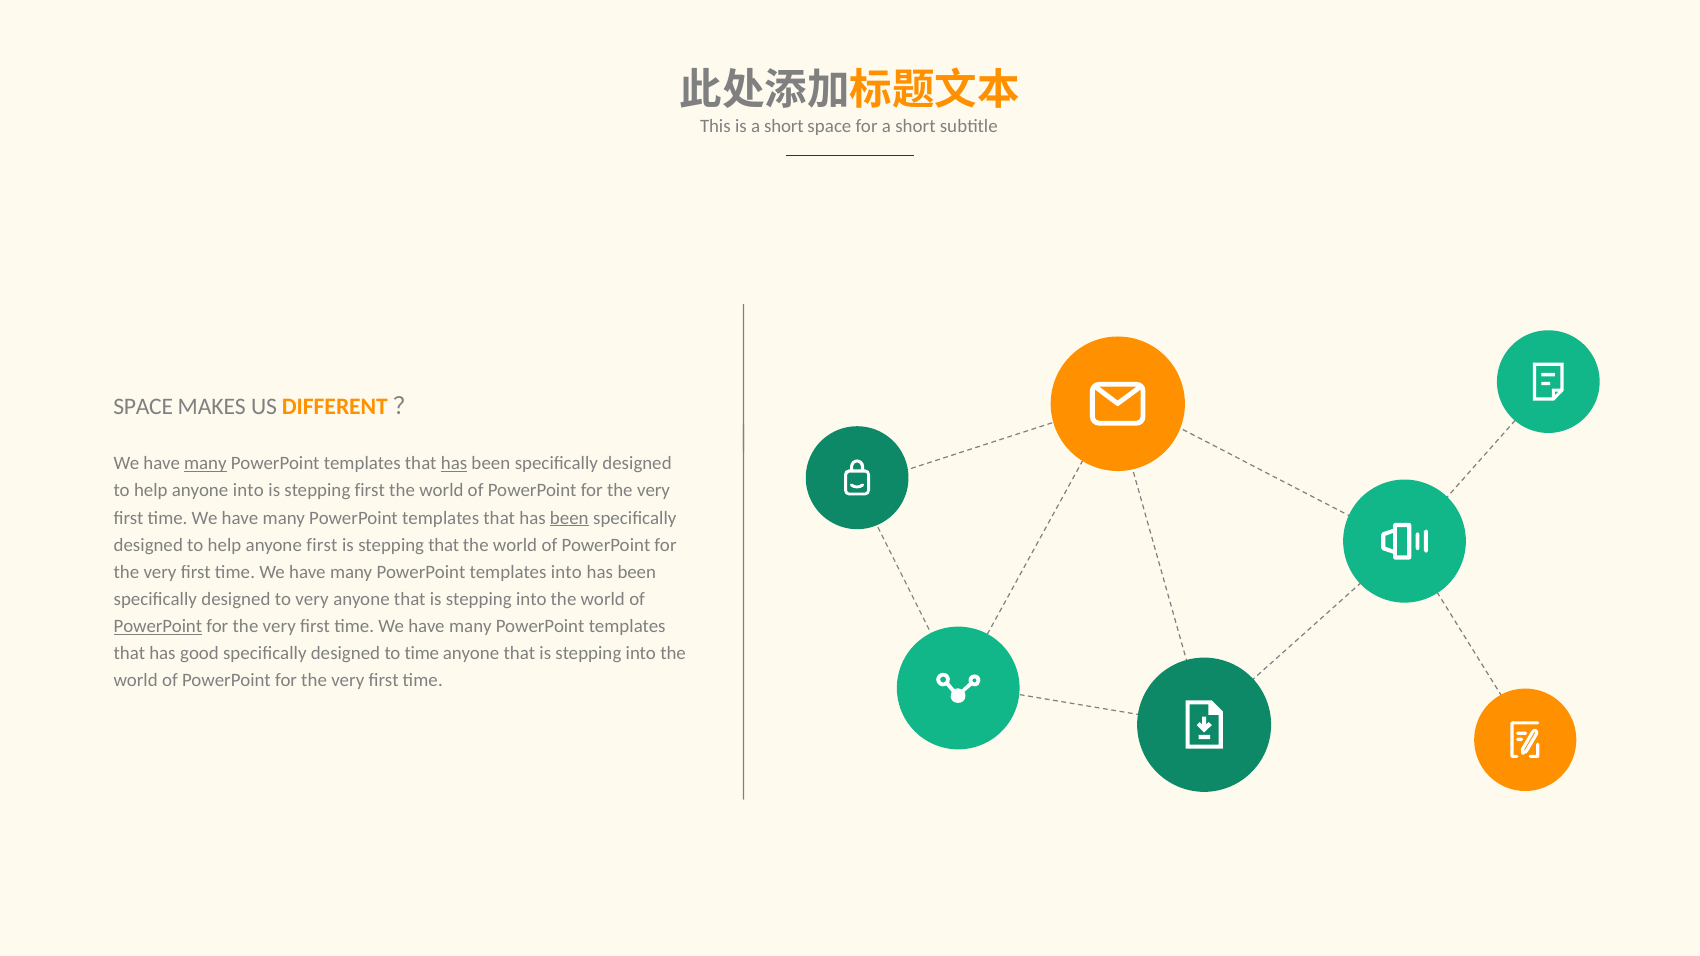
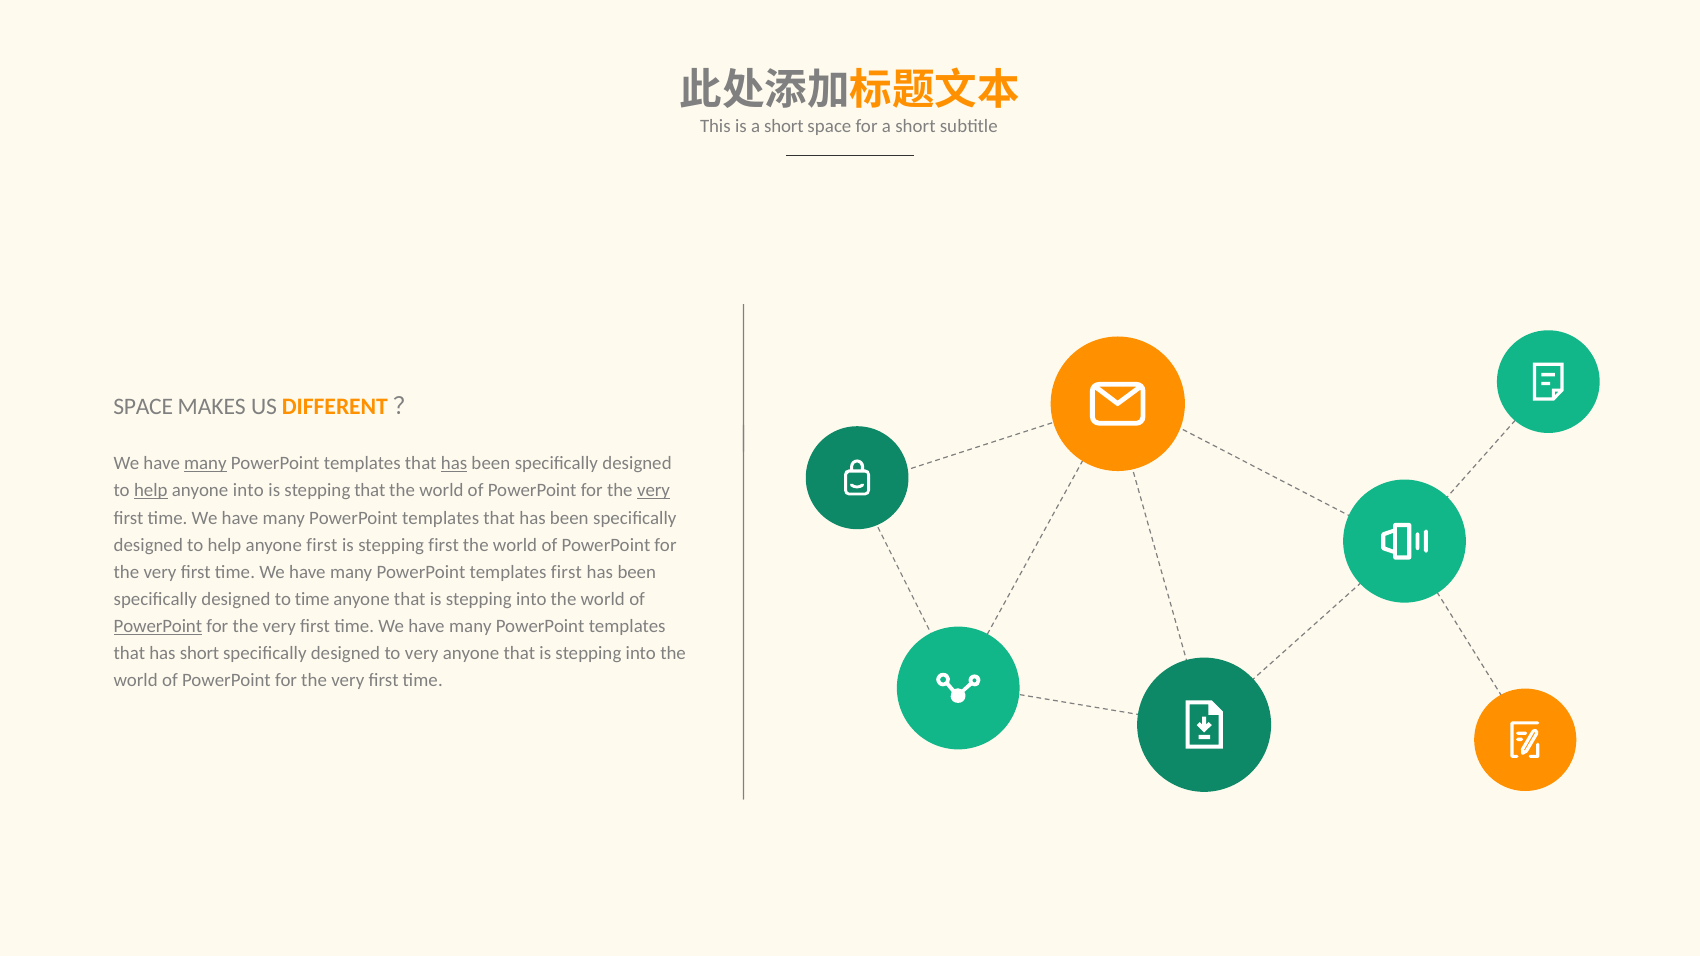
help at (151, 491) underline: none -> present
stepping first: first -> that
very at (654, 491) underline: none -> present
been at (569, 518) underline: present -> none
stepping that: that -> first
templates into: into -> first
to very: very -> time
has good: good -> short
to time: time -> very
